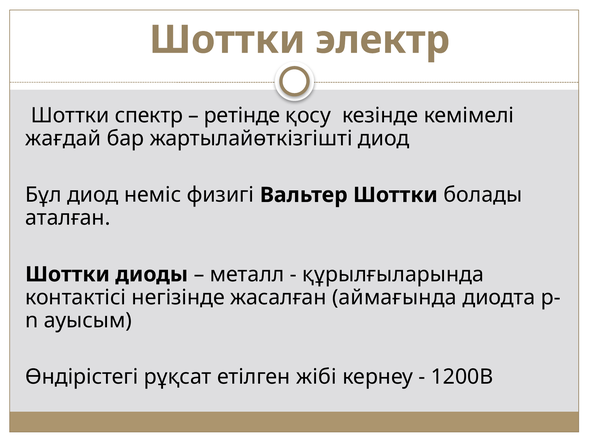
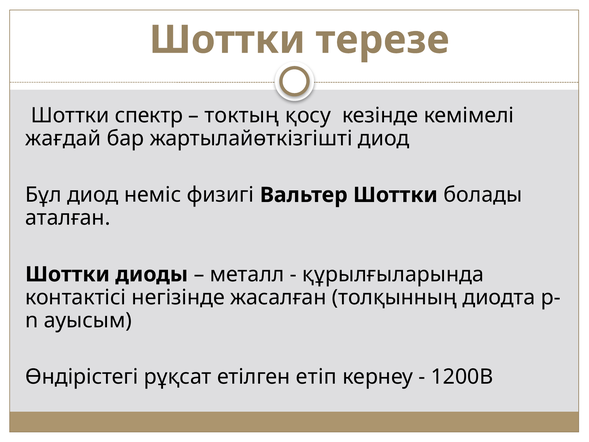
электр: электр -> терезе
ретiнде: ретiнде -> токтың
аймағында: аймағында -> толқынның
жібі: жібі -> етіп
